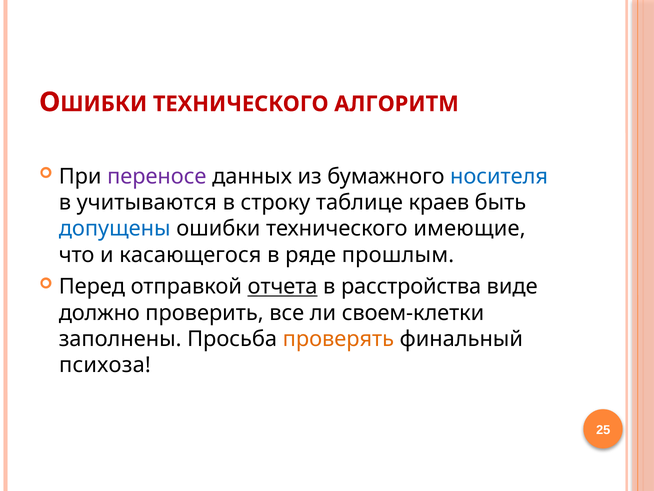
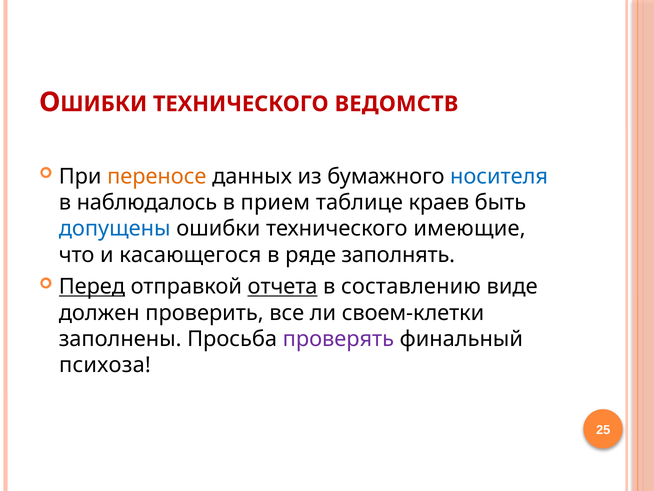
АЛГОРИТМ: АЛГОРИТМ -> ВЕДОМСТВ
переносе colour: purple -> orange
учитываются: учитываются -> наблюдалось
строку: строку -> прием
прошлым: прошлым -> заполнять
Перед underline: none -> present
расстройства: расстройства -> составлению
должно: должно -> должен
проверять colour: orange -> purple
